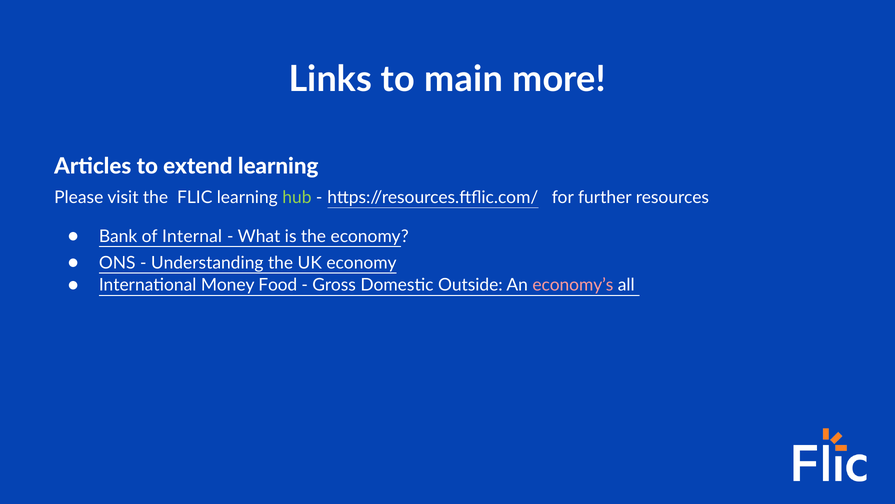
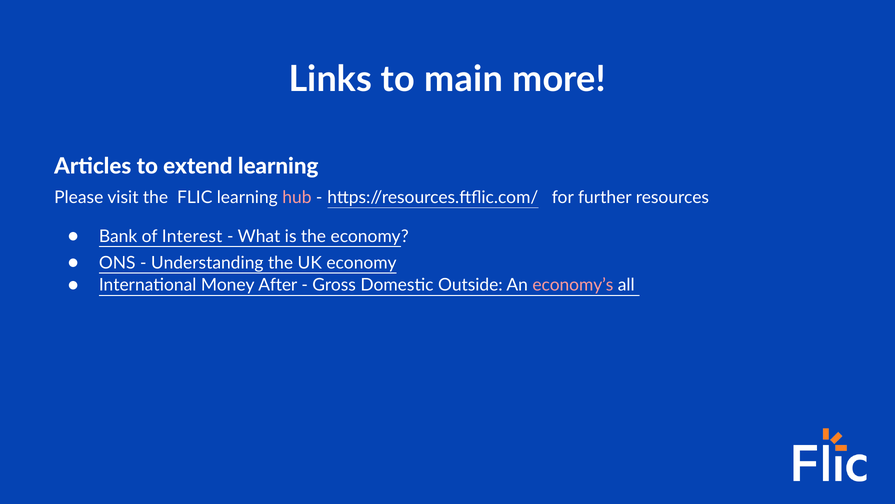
hub colour: light green -> pink
Internal: Internal -> Interest
Food: Food -> After
